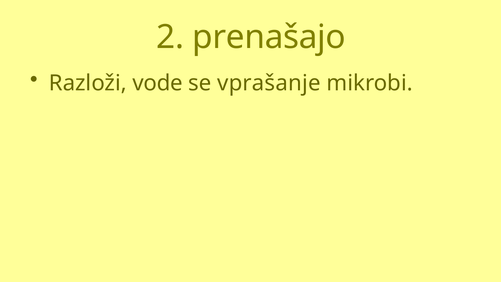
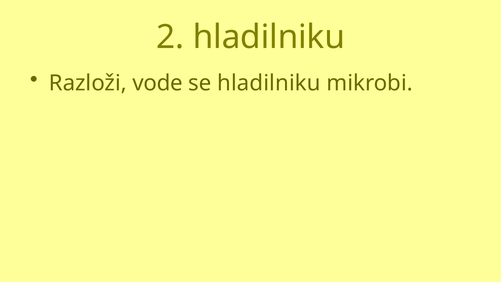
2 prenašajo: prenašajo -> hladilniku
se vprašanje: vprašanje -> hladilniku
